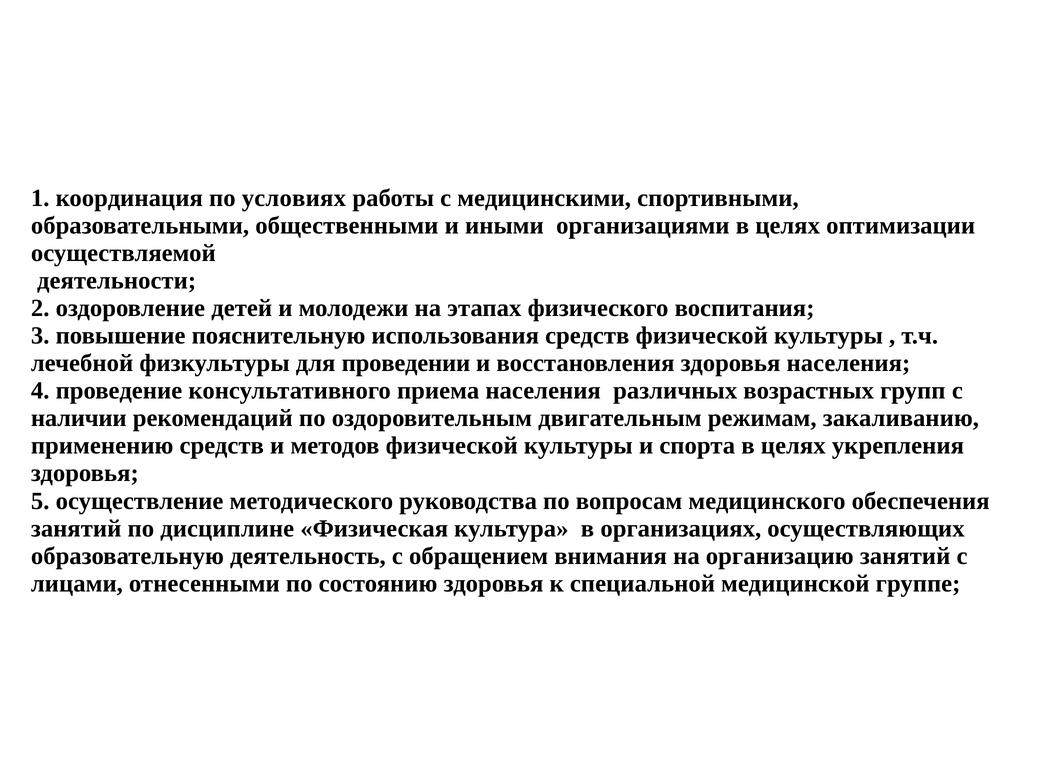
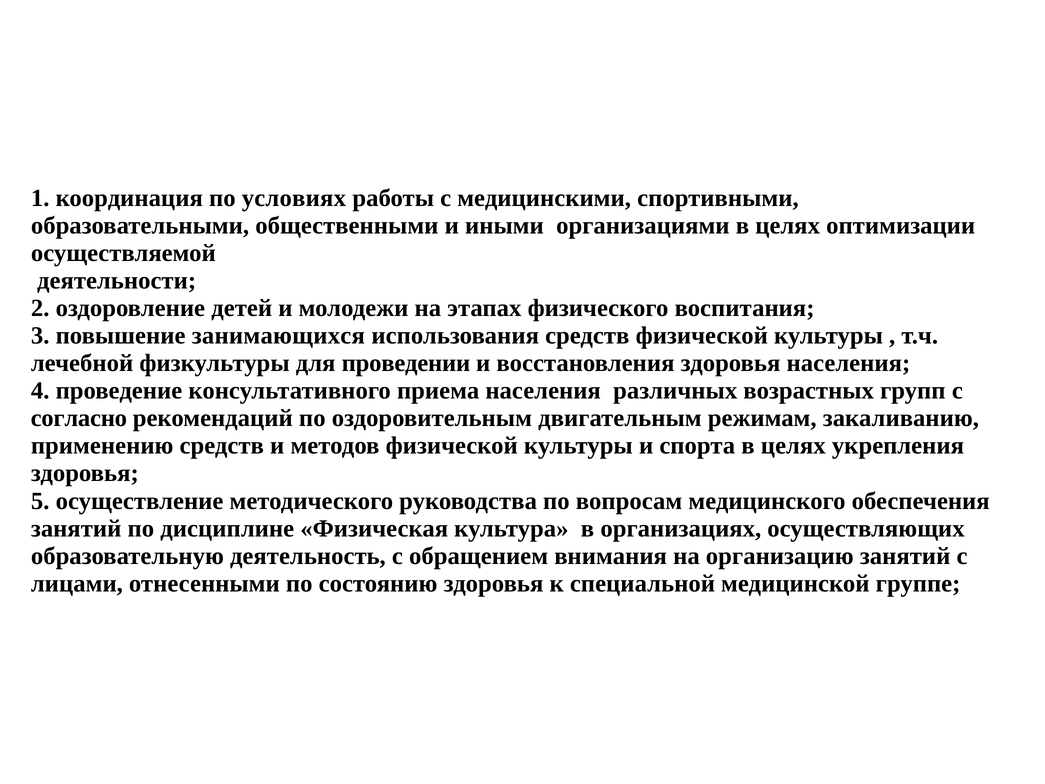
пояснительную: пояснительную -> занимающихся
наличии: наличии -> согласно
